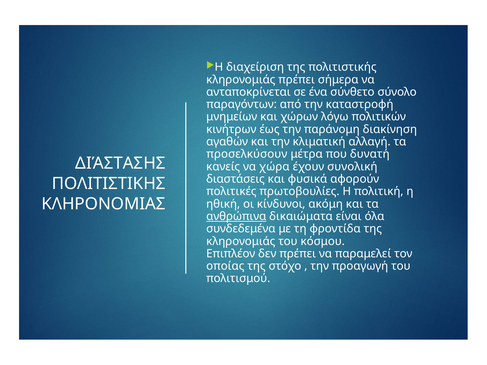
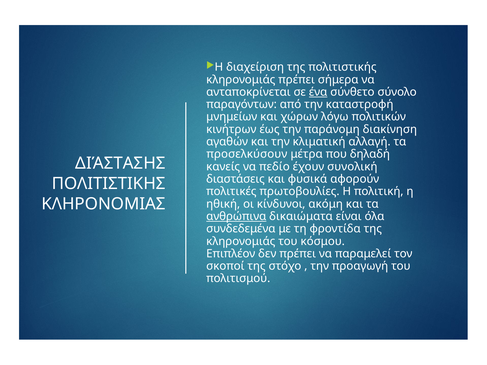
ένα underline: none -> present
δυνατή: δυνατή -> δηλαδή
χώρα: χώρα -> πεδίο
οποίας: οποίας -> σκοποί
